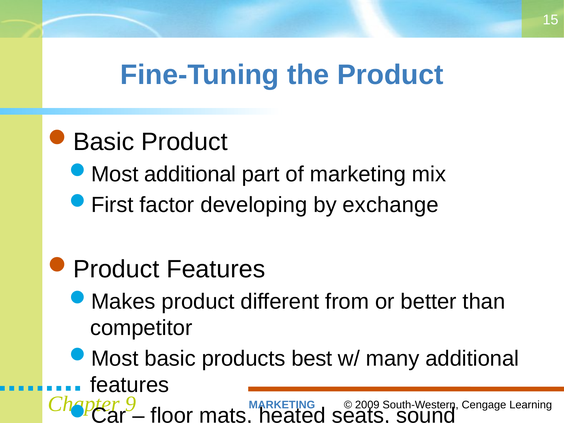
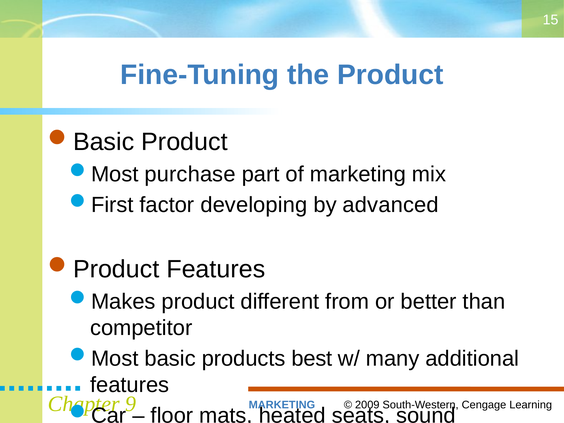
additional at (190, 174): additional -> purchase
exchange: exchange -> advanced
